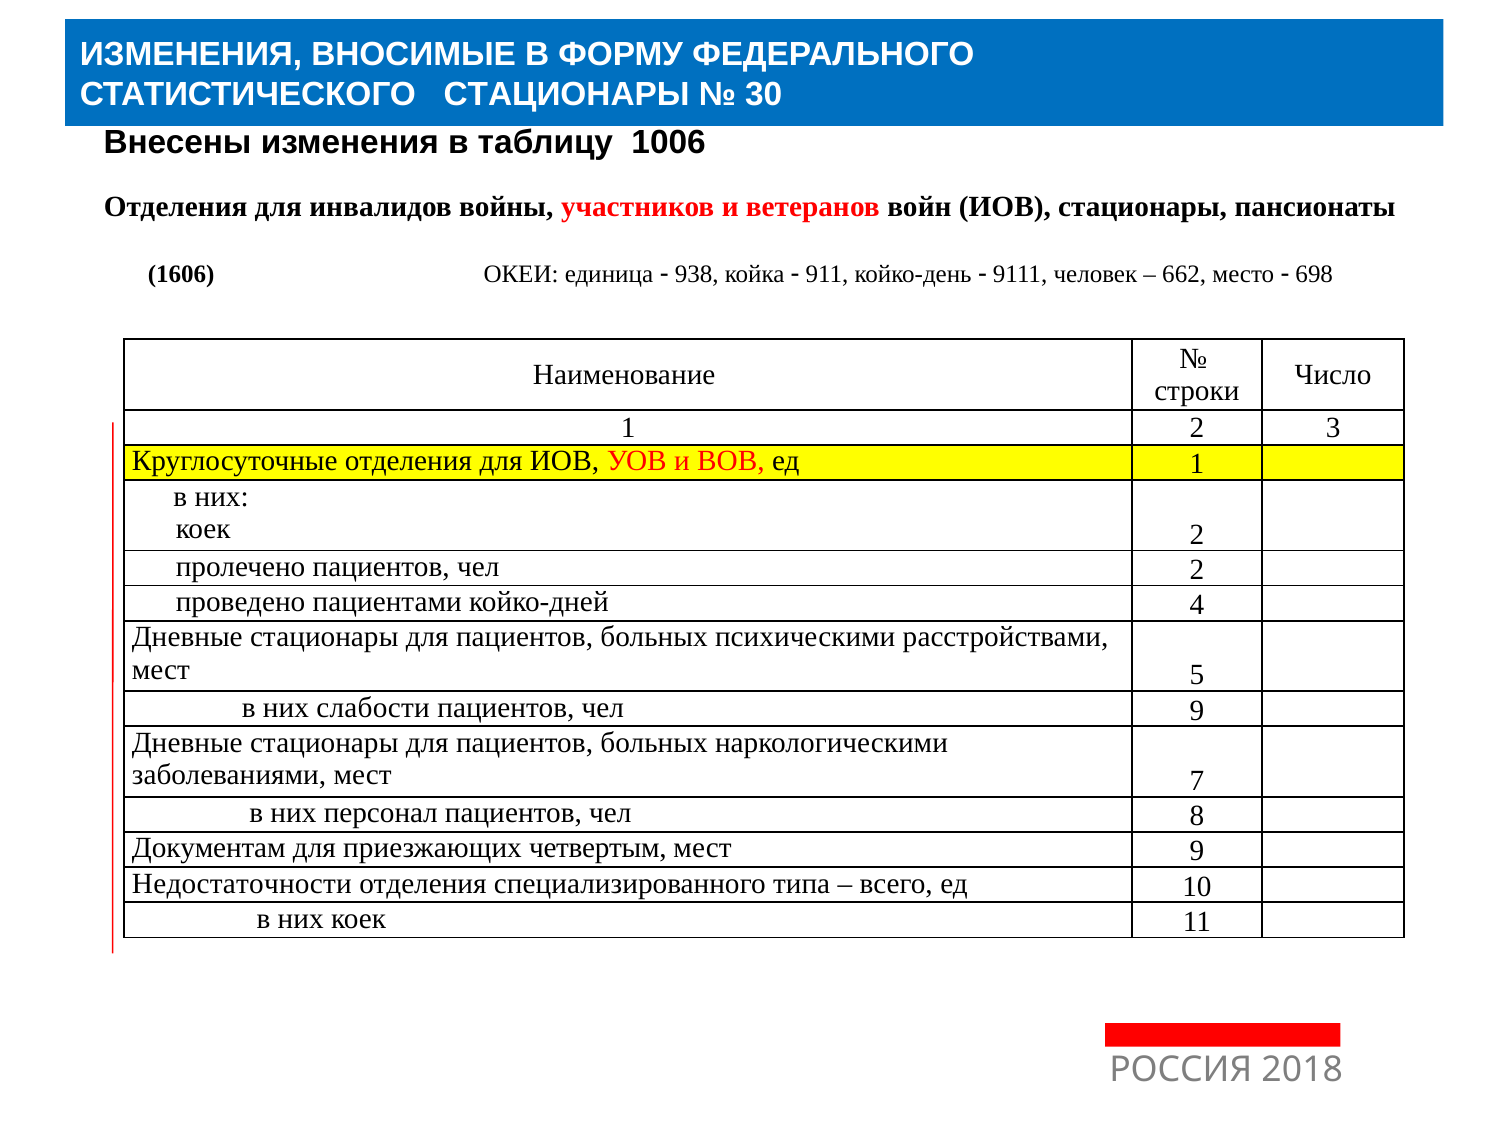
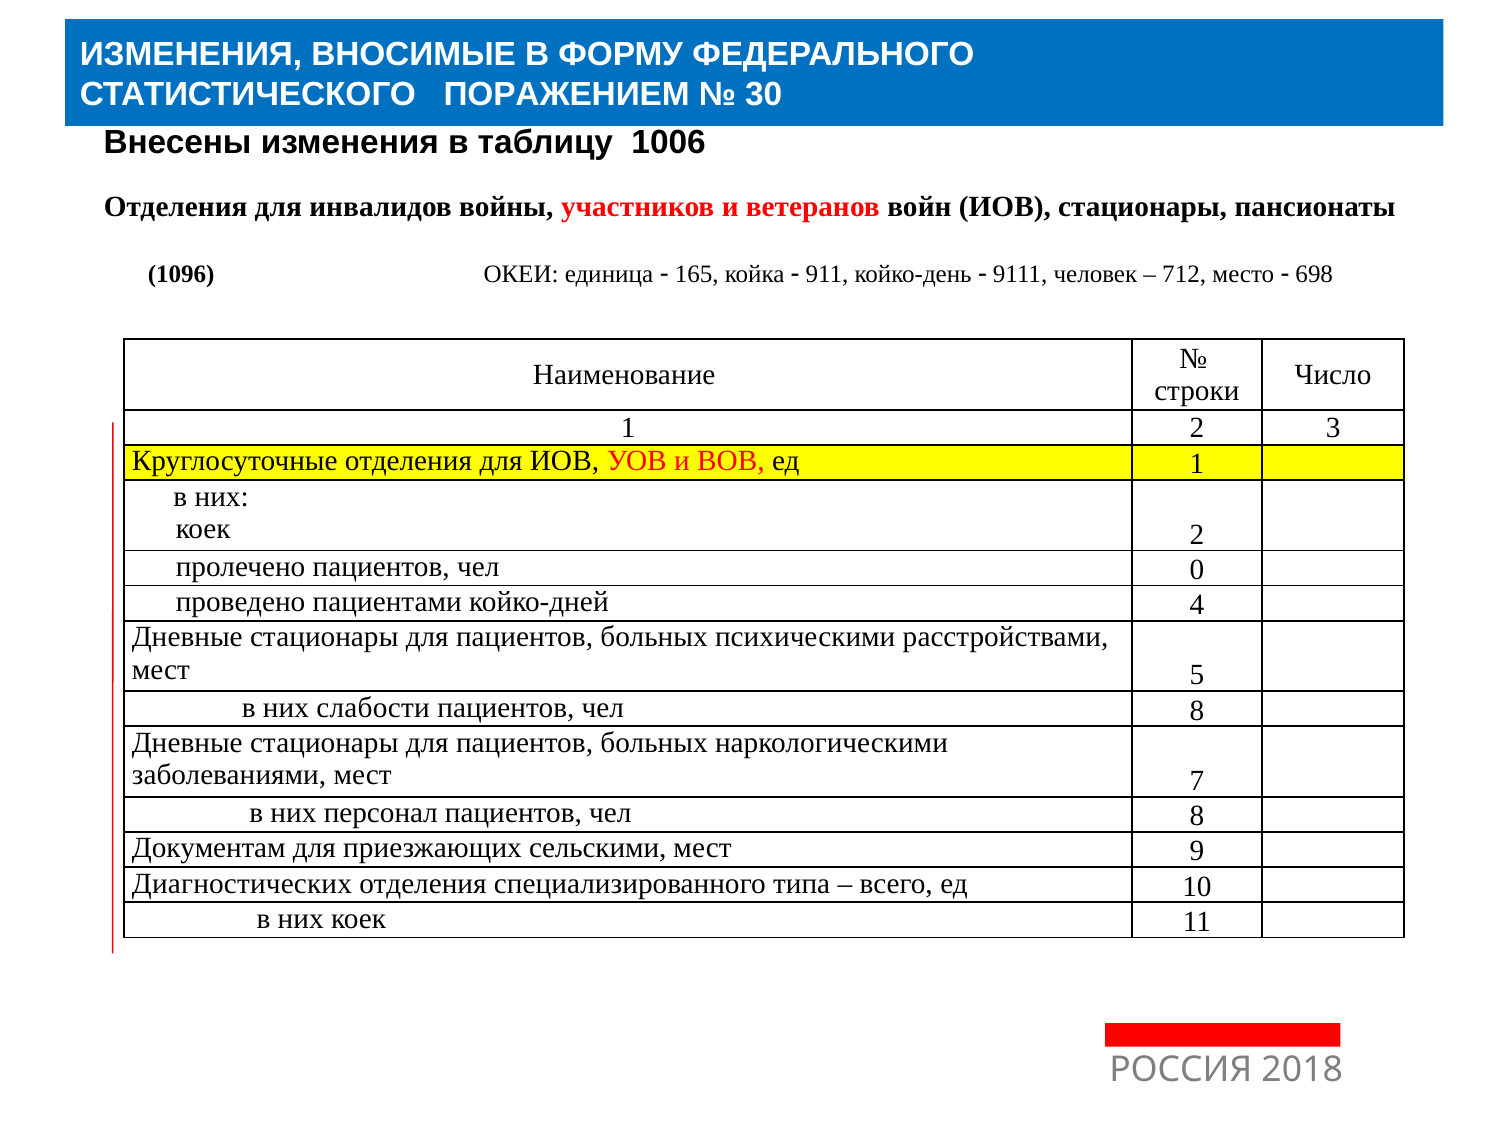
СТАТИСТИЧЕСКОГО СТАЦИОНАРЫ: СТАЦИОНАРЫ -> ПОРАЖЕНИЕМ
1606: 1606 -> 1096
938: 938 -> 165
662: 662 -> 712
чел 2: 2 -> 0
9 at (1197, 710): 9 -> 8
четвертым: четвертым -> сельскими
Недостаточности: Недостаточности -> Диагностических
